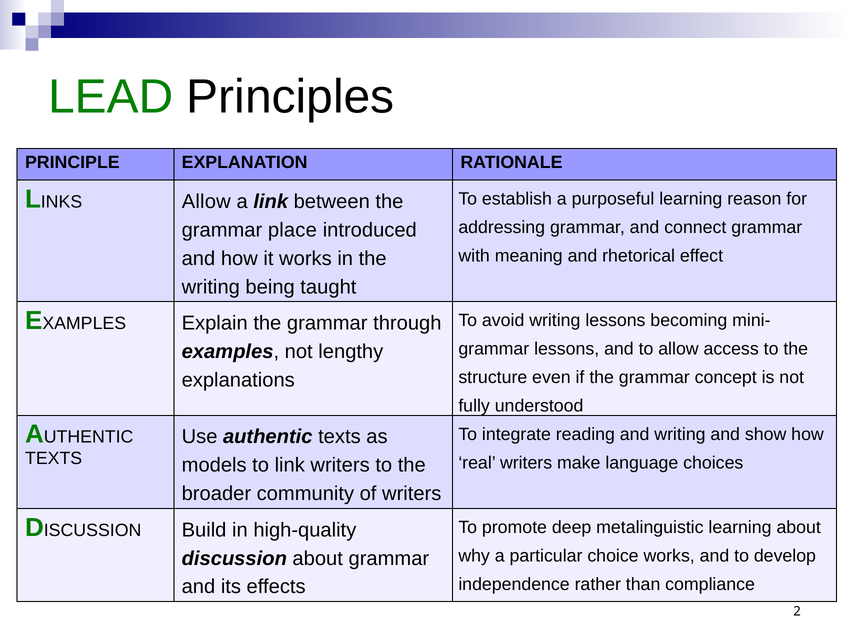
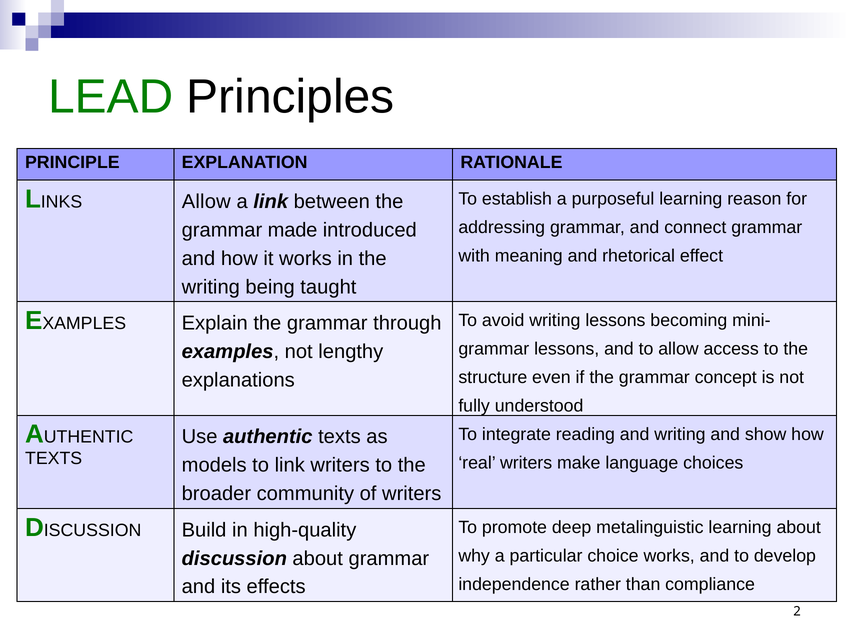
place: place -> made
